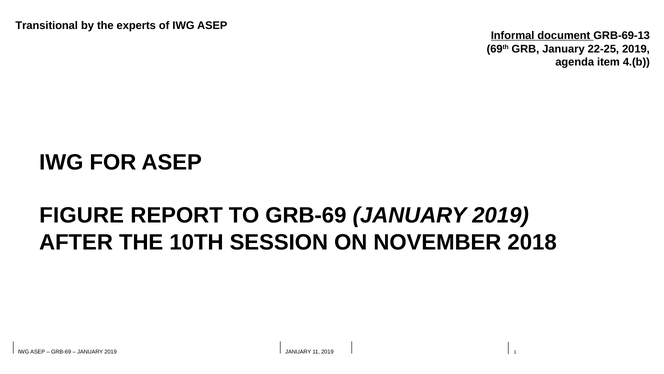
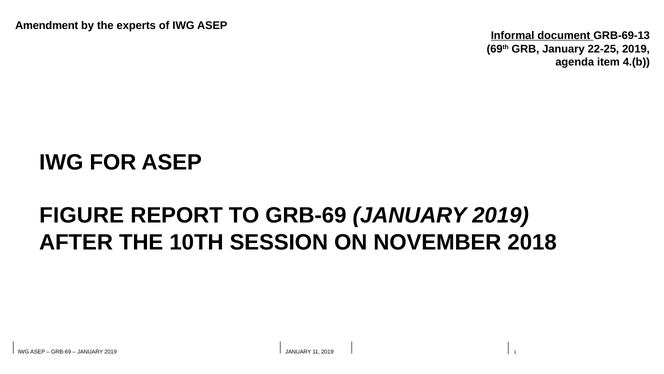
Transitional: Transitional -> Amendment
